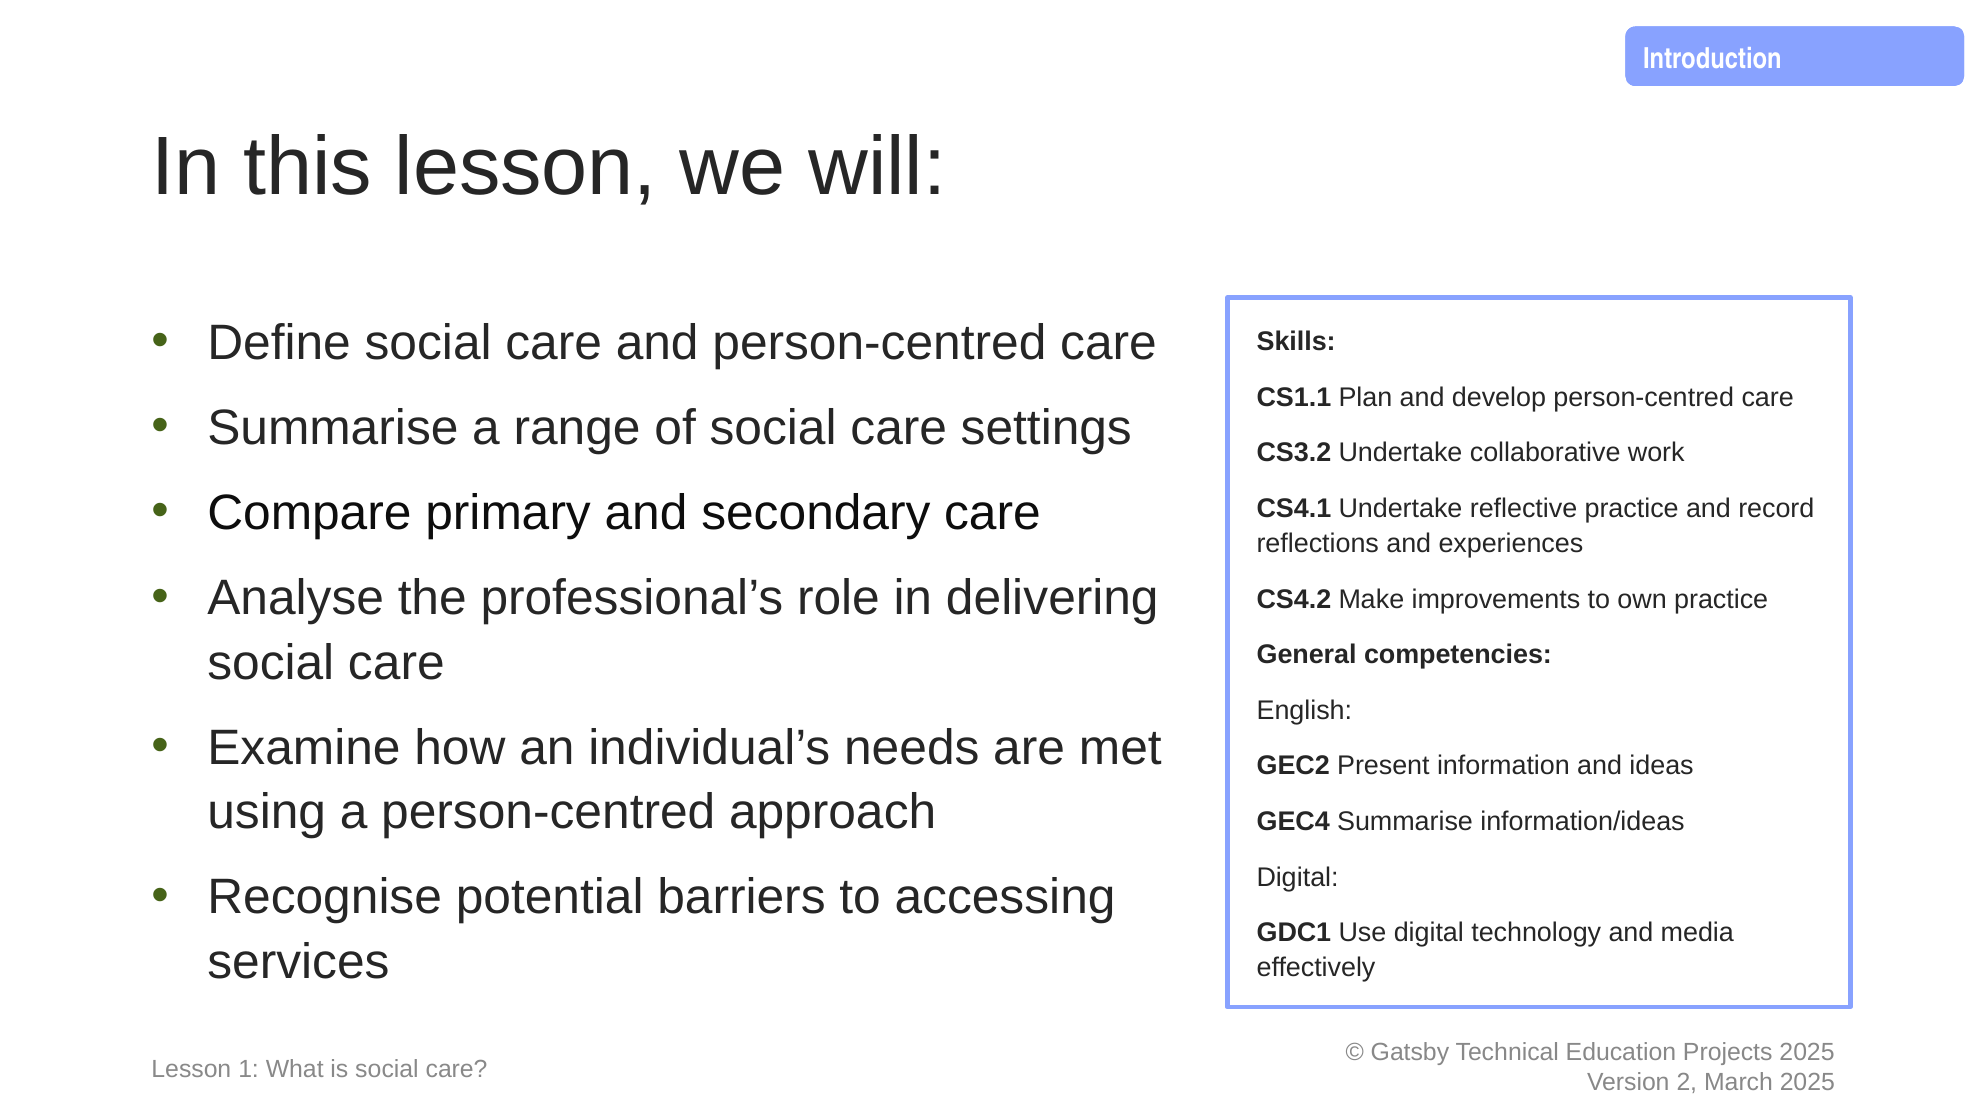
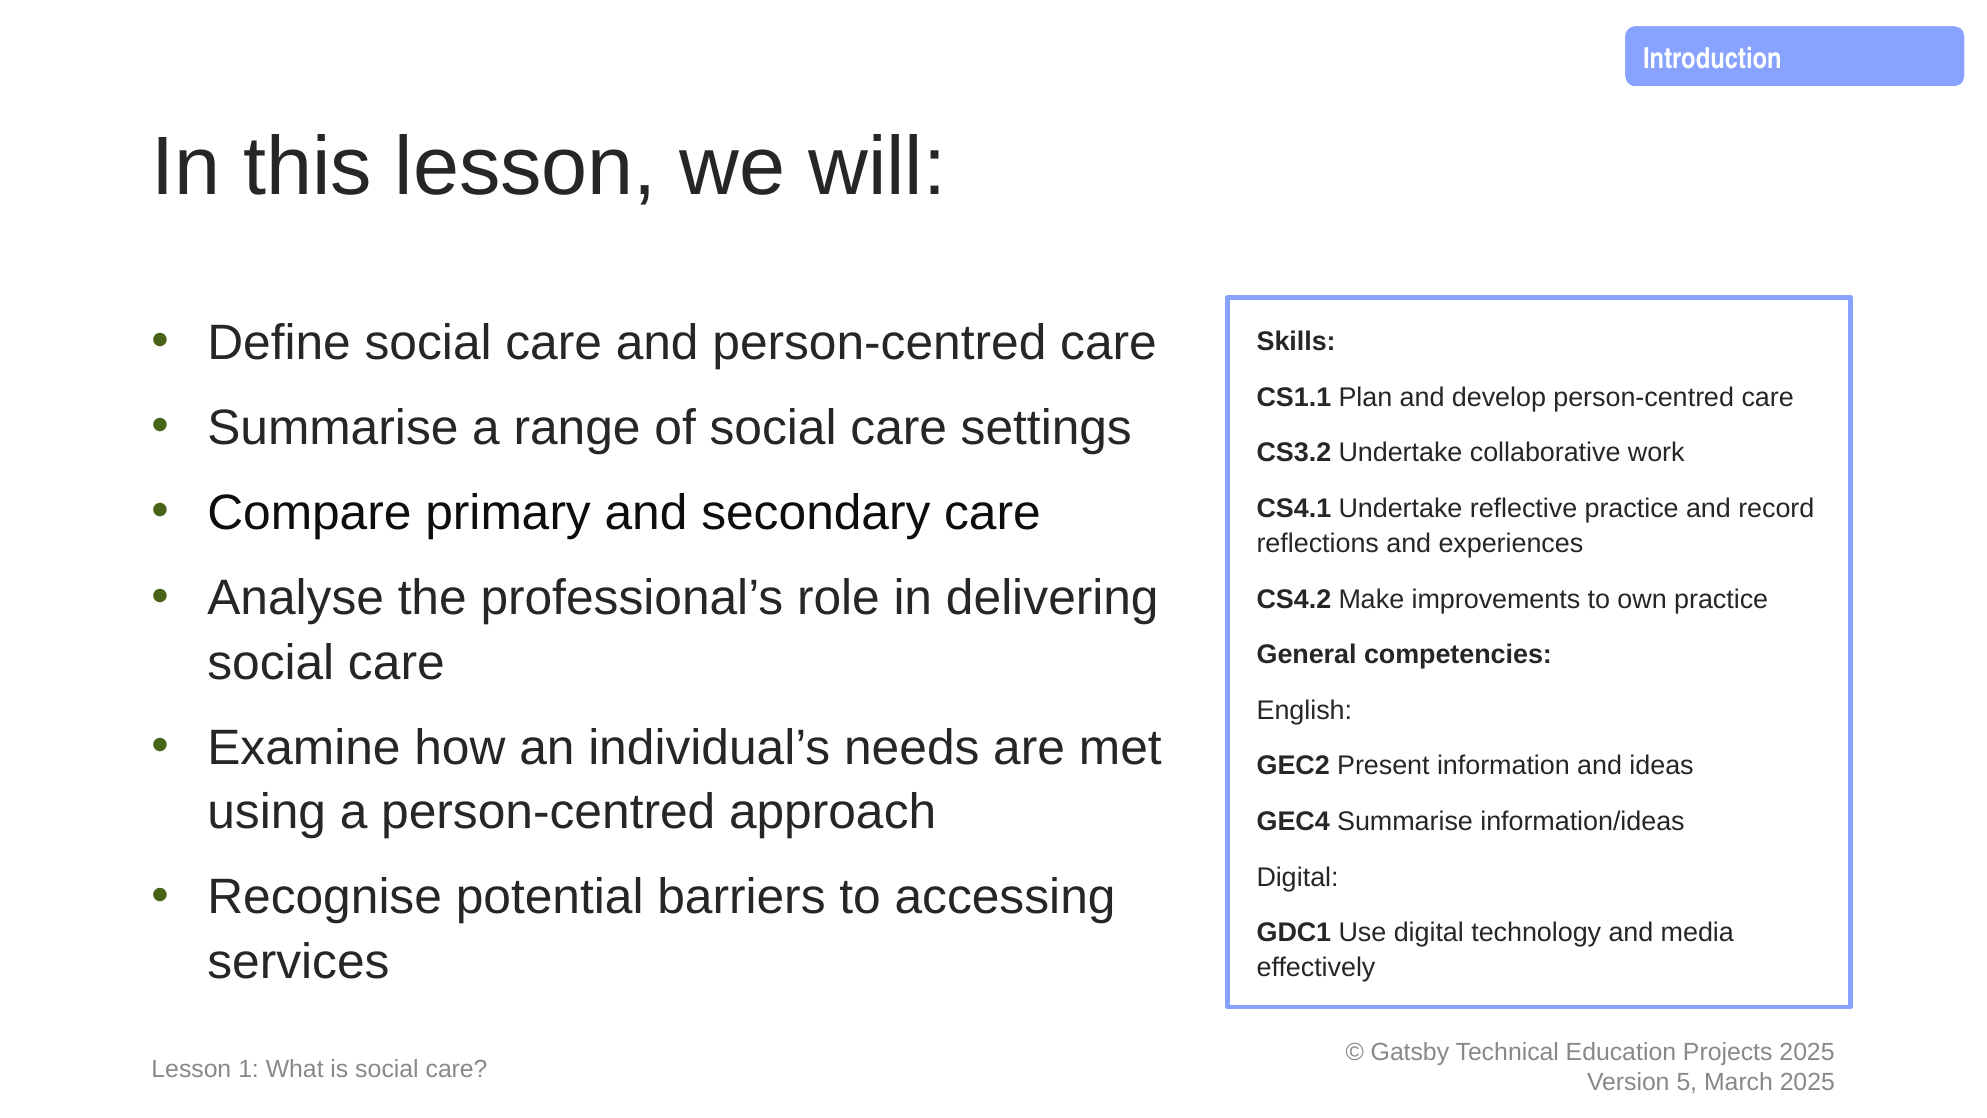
2: 2 -> 5
